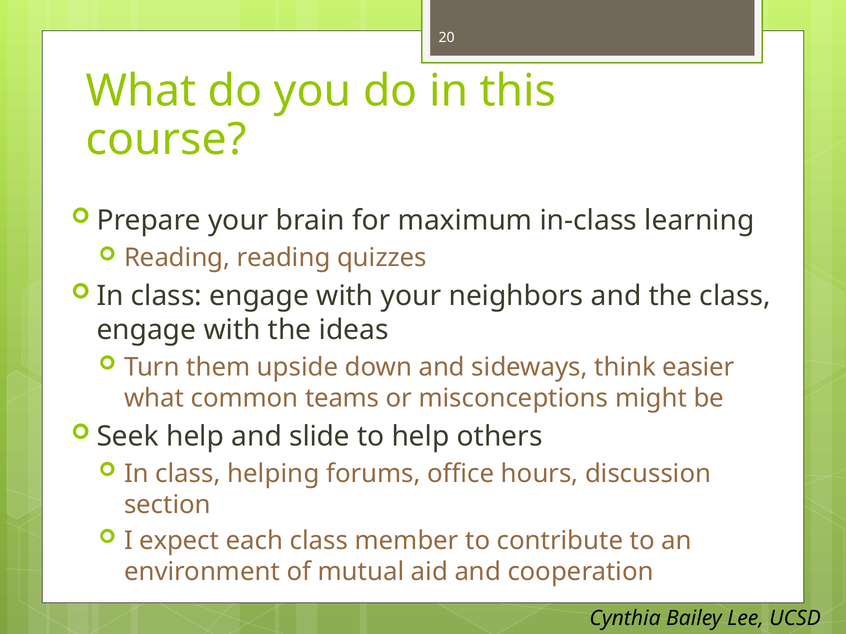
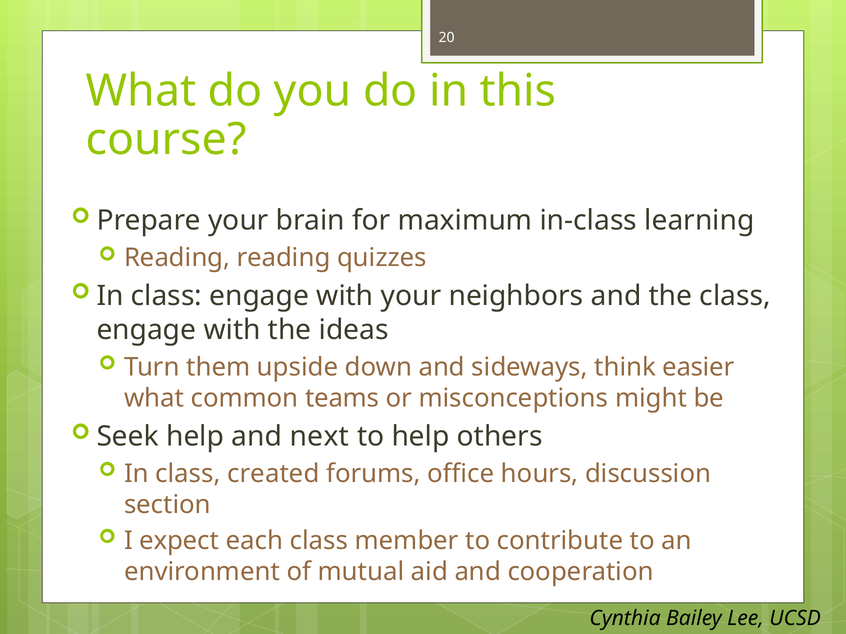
slide: slide -> next
helping: helping -> created
